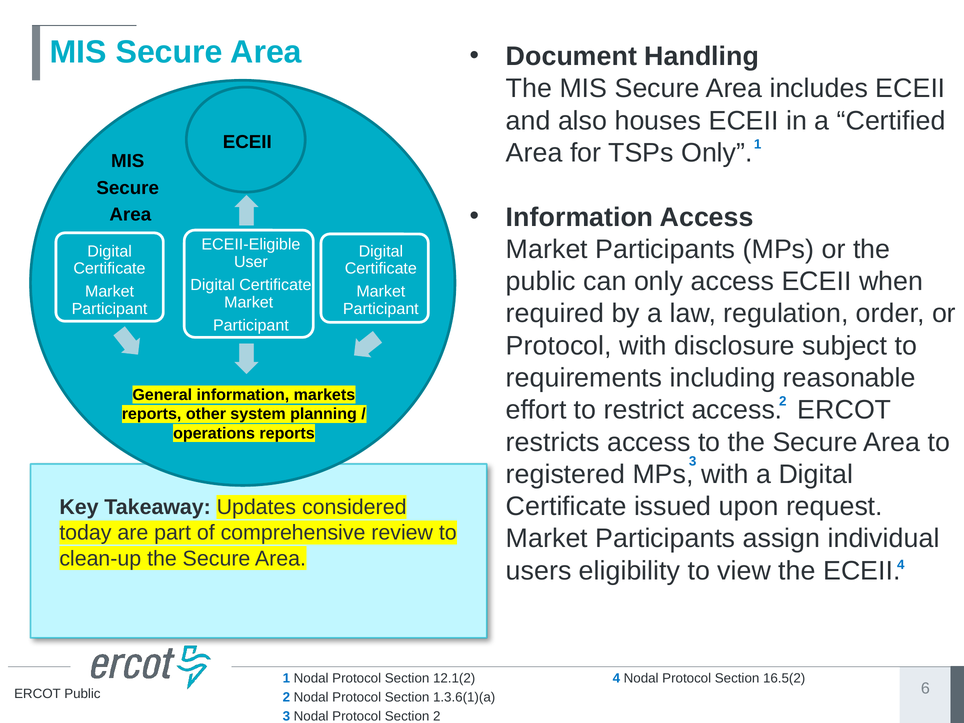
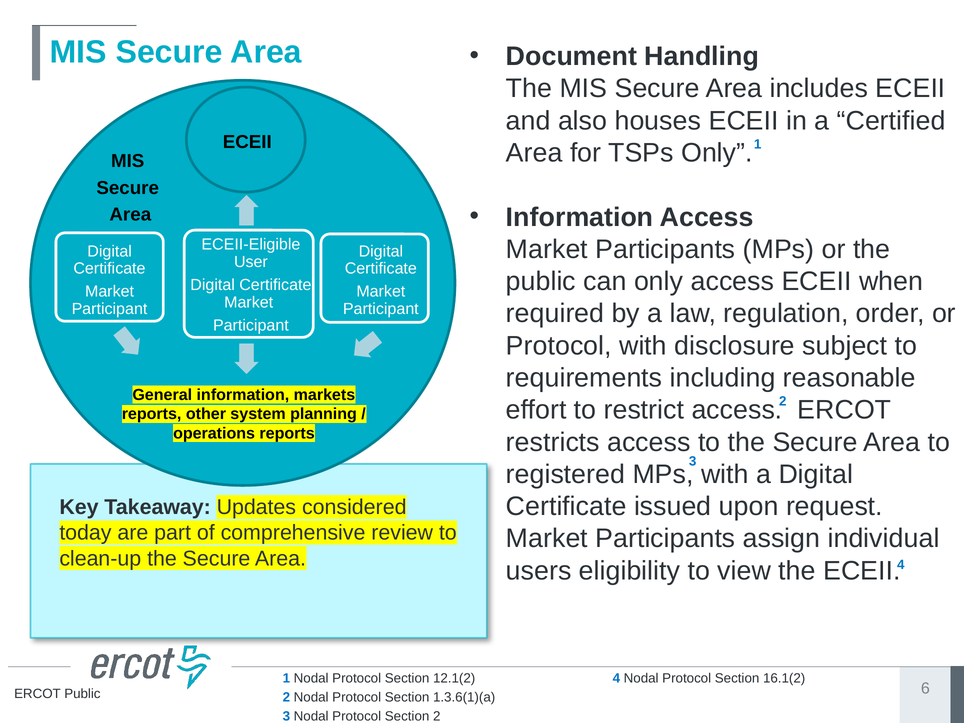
16.5(2: 16.5(2 -> 16.1(2
